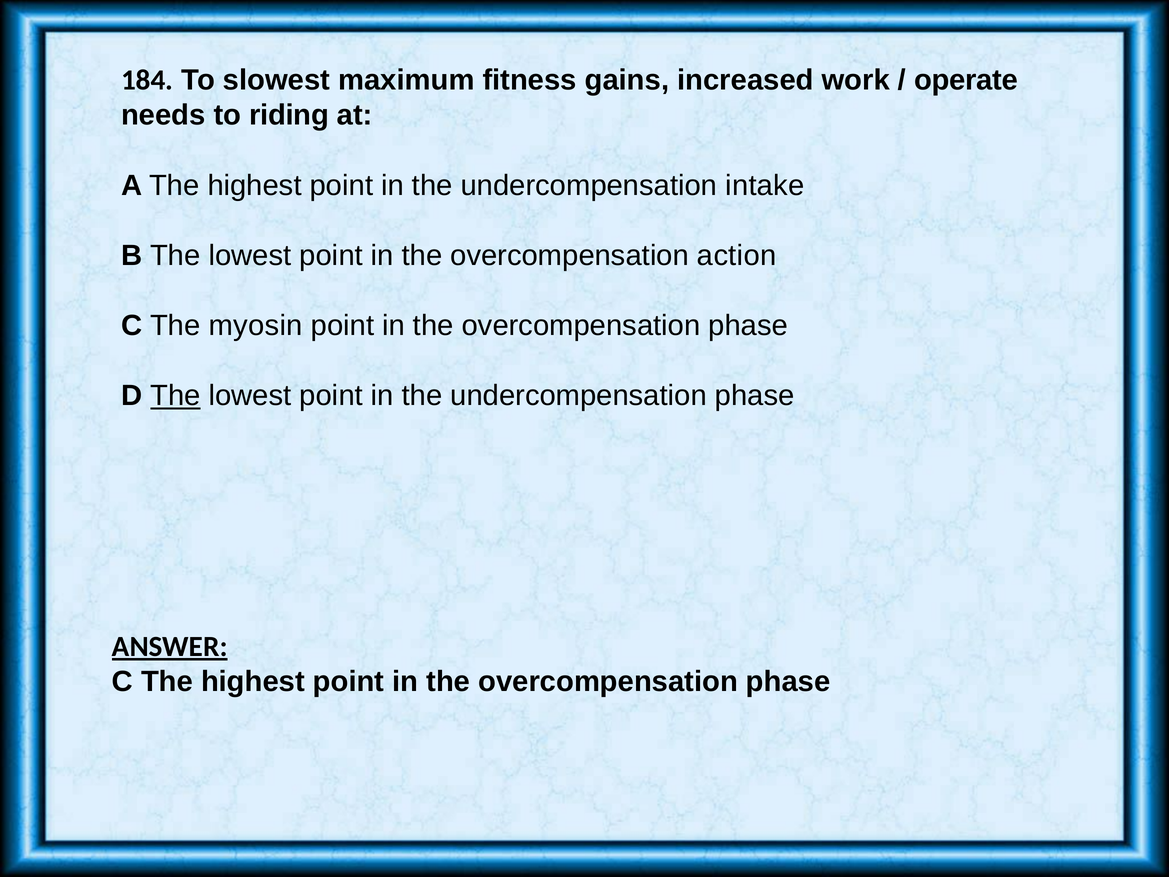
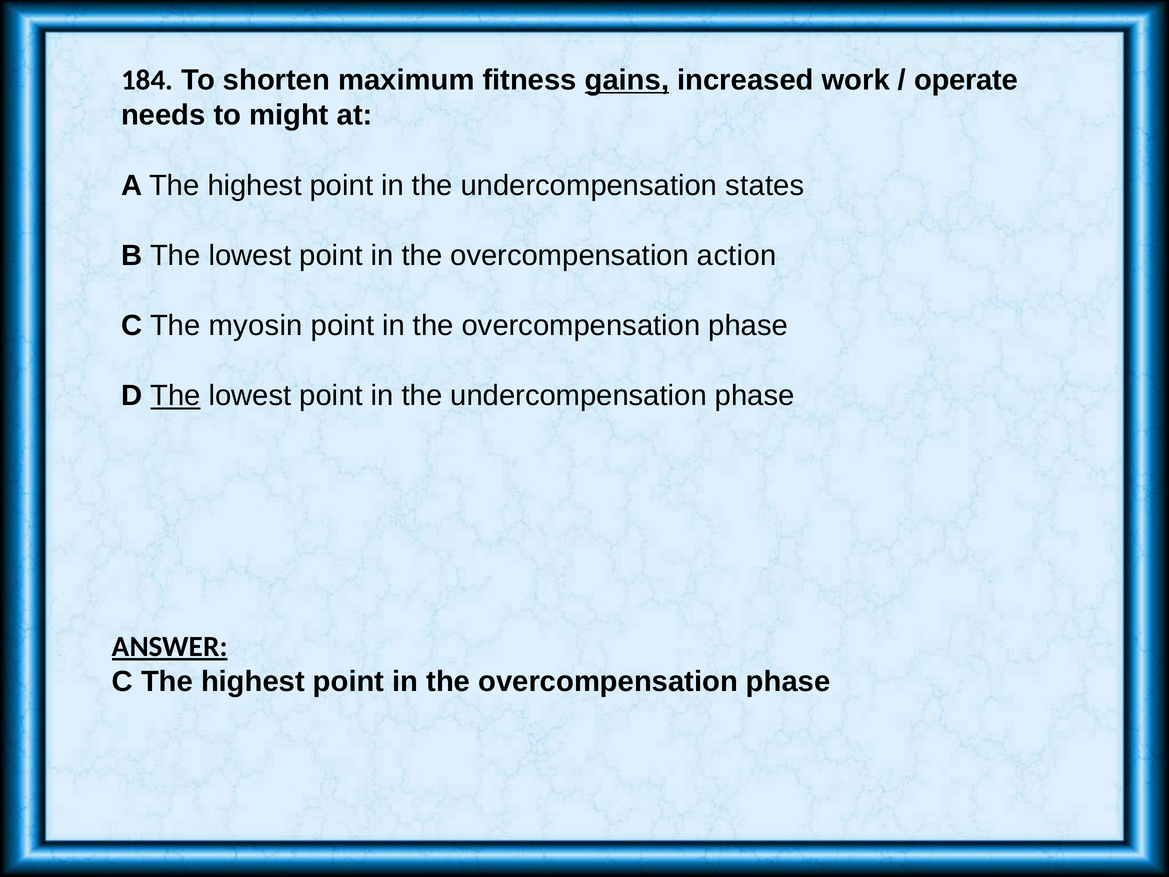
slowest: slowest -> shorten
gains underline: none -> present
riding: riding -> might
intake: intake -> states
